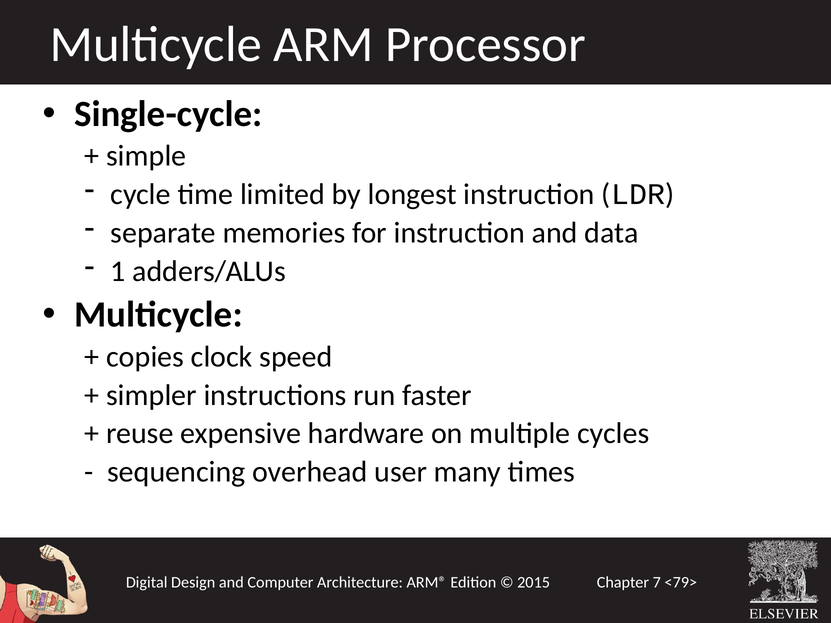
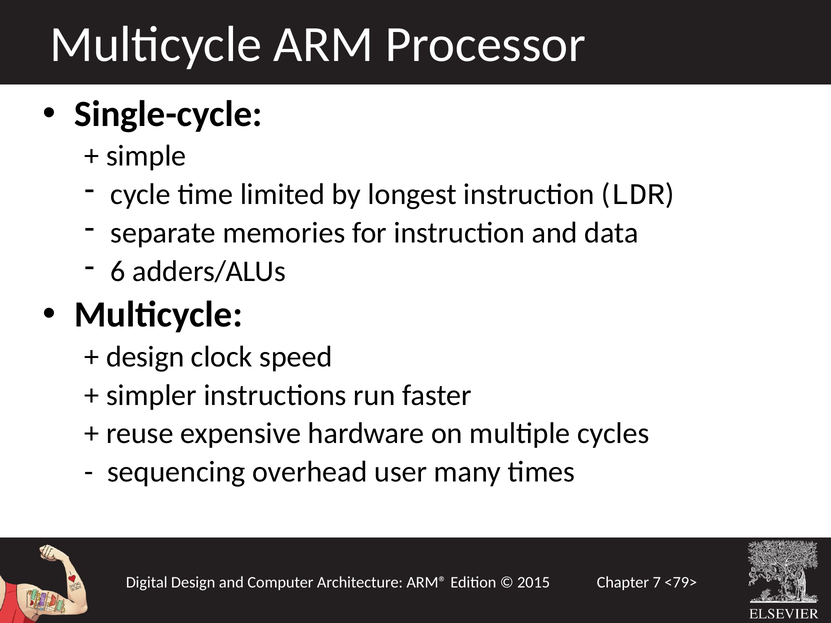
1: 1 -> 6
copies at (145, 357): copies -> design
